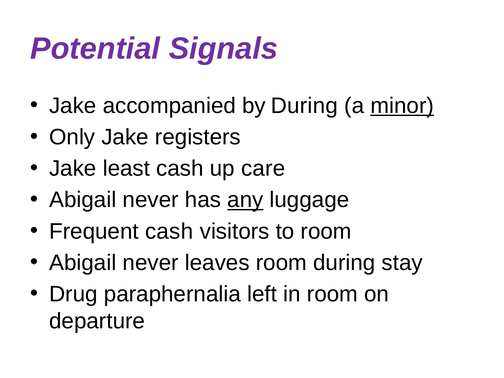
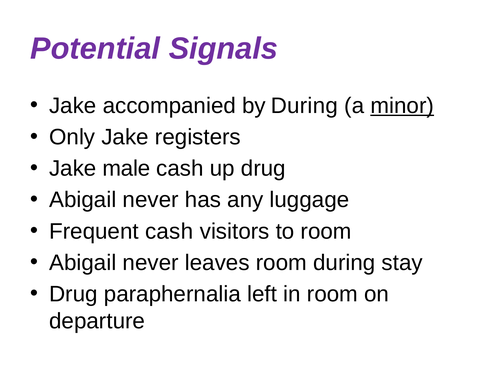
least: least -> male
up care: care -> drug
any underline: present -> none
